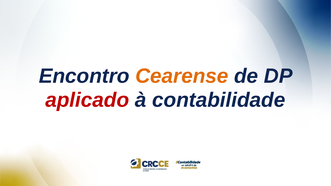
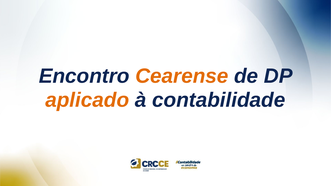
aplicado colour: red -> orange
